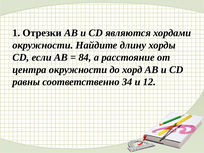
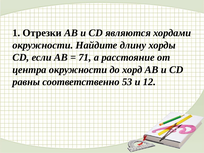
84: 84 -> 71
34: 34 -> 53
